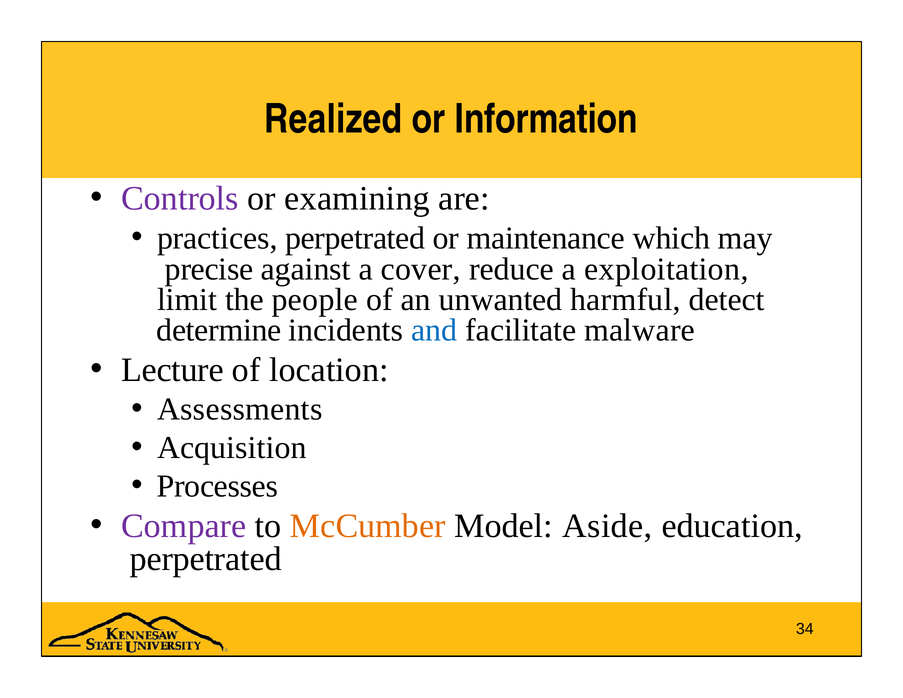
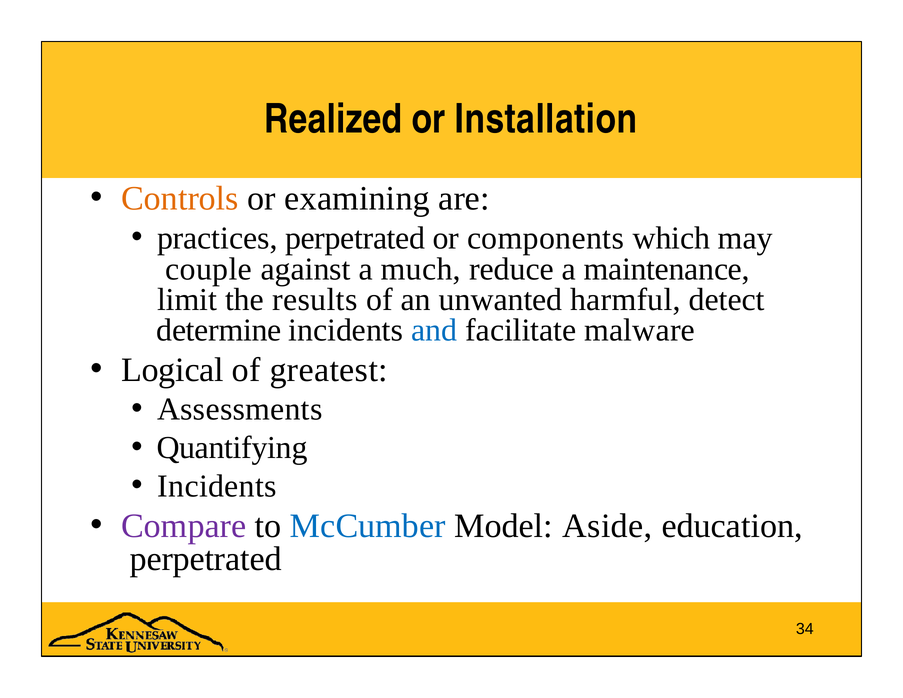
Information: Information -> Installation
Controls colour: purple -> orange
maintenance: maintenance -> components
precise: precise -> couple
cover: cover -> much
exploitation: exploitation -> maintenance
people: people -> results
Lecture: Lecture -> Logical
location: location -> greatest
Acquisition: Acquisition -> Quantifying
Processes at (217, 486): Processes -> Incidents
McCumber colour: orange -> blue
